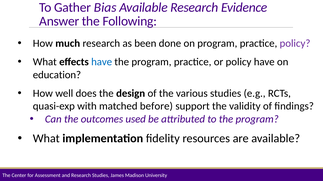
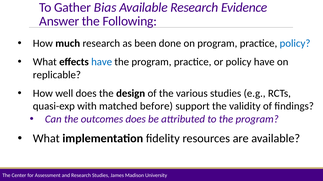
policy at (295, 44) colour: purple -> blue
education: education -> replicable
outcomes used: used -> does
